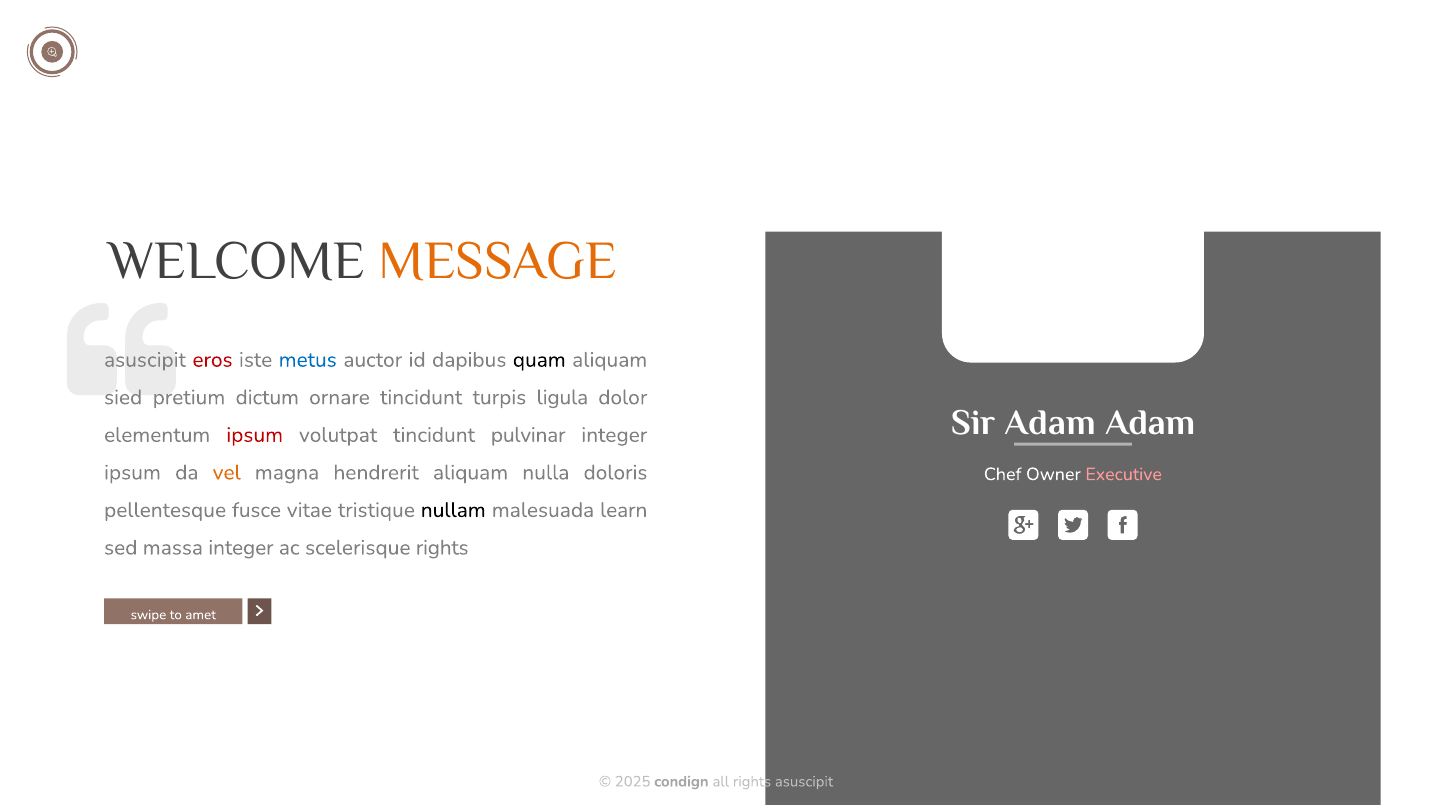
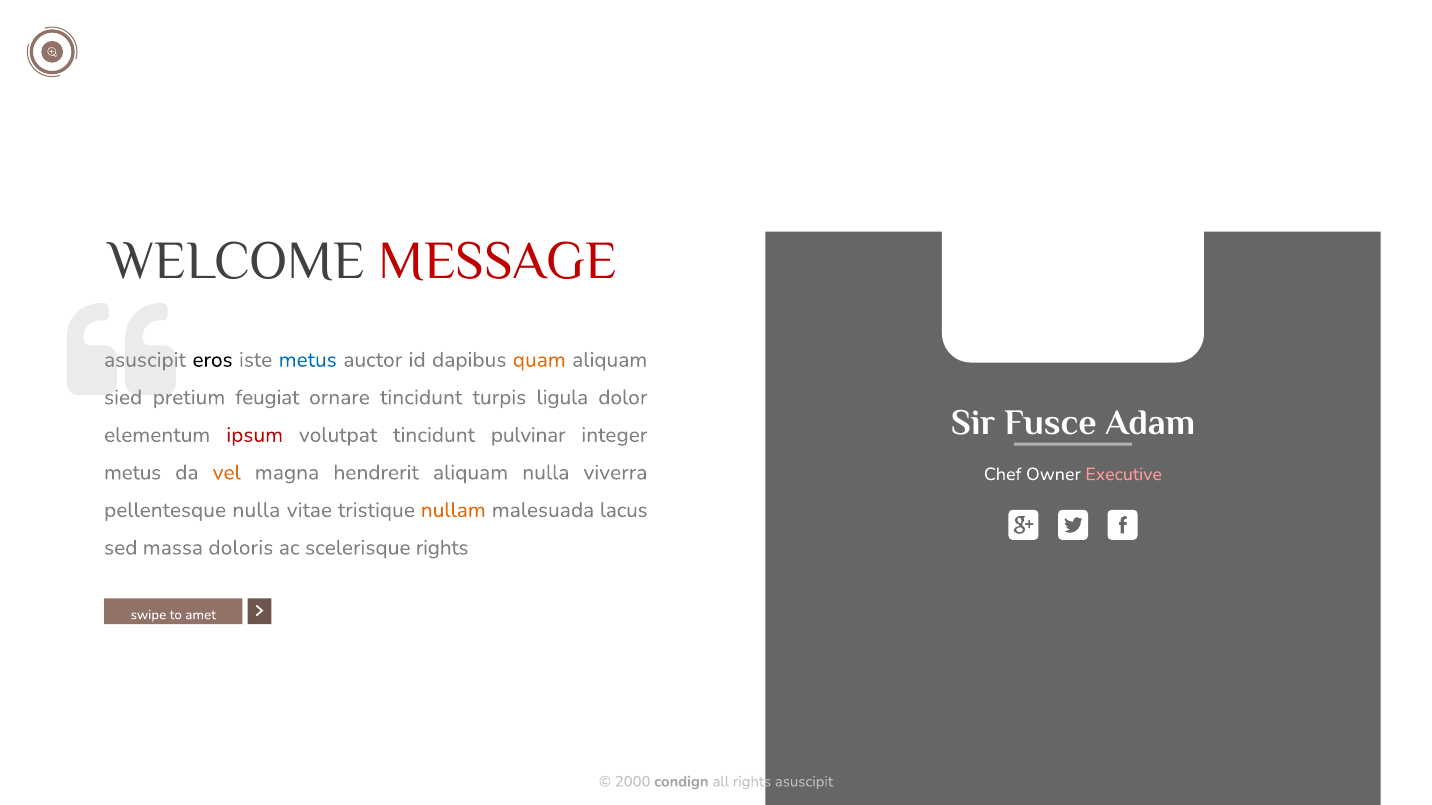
MESSAGE colour: orange -> red
eros colour: red -> black
quam colour: black -> orange
dictum: dictum -> feugiat
Sir Adam: Adam -> Fusce
ipsum at (132, 473): ipsum -> metus
doloris: doloris -> viverra
pellentesque fusce: fusce -> nulla
nullam colour: black -> orange
learn: learn -> lacus
massa integer: integer -> doloris
2025: 2025 -> 2000
